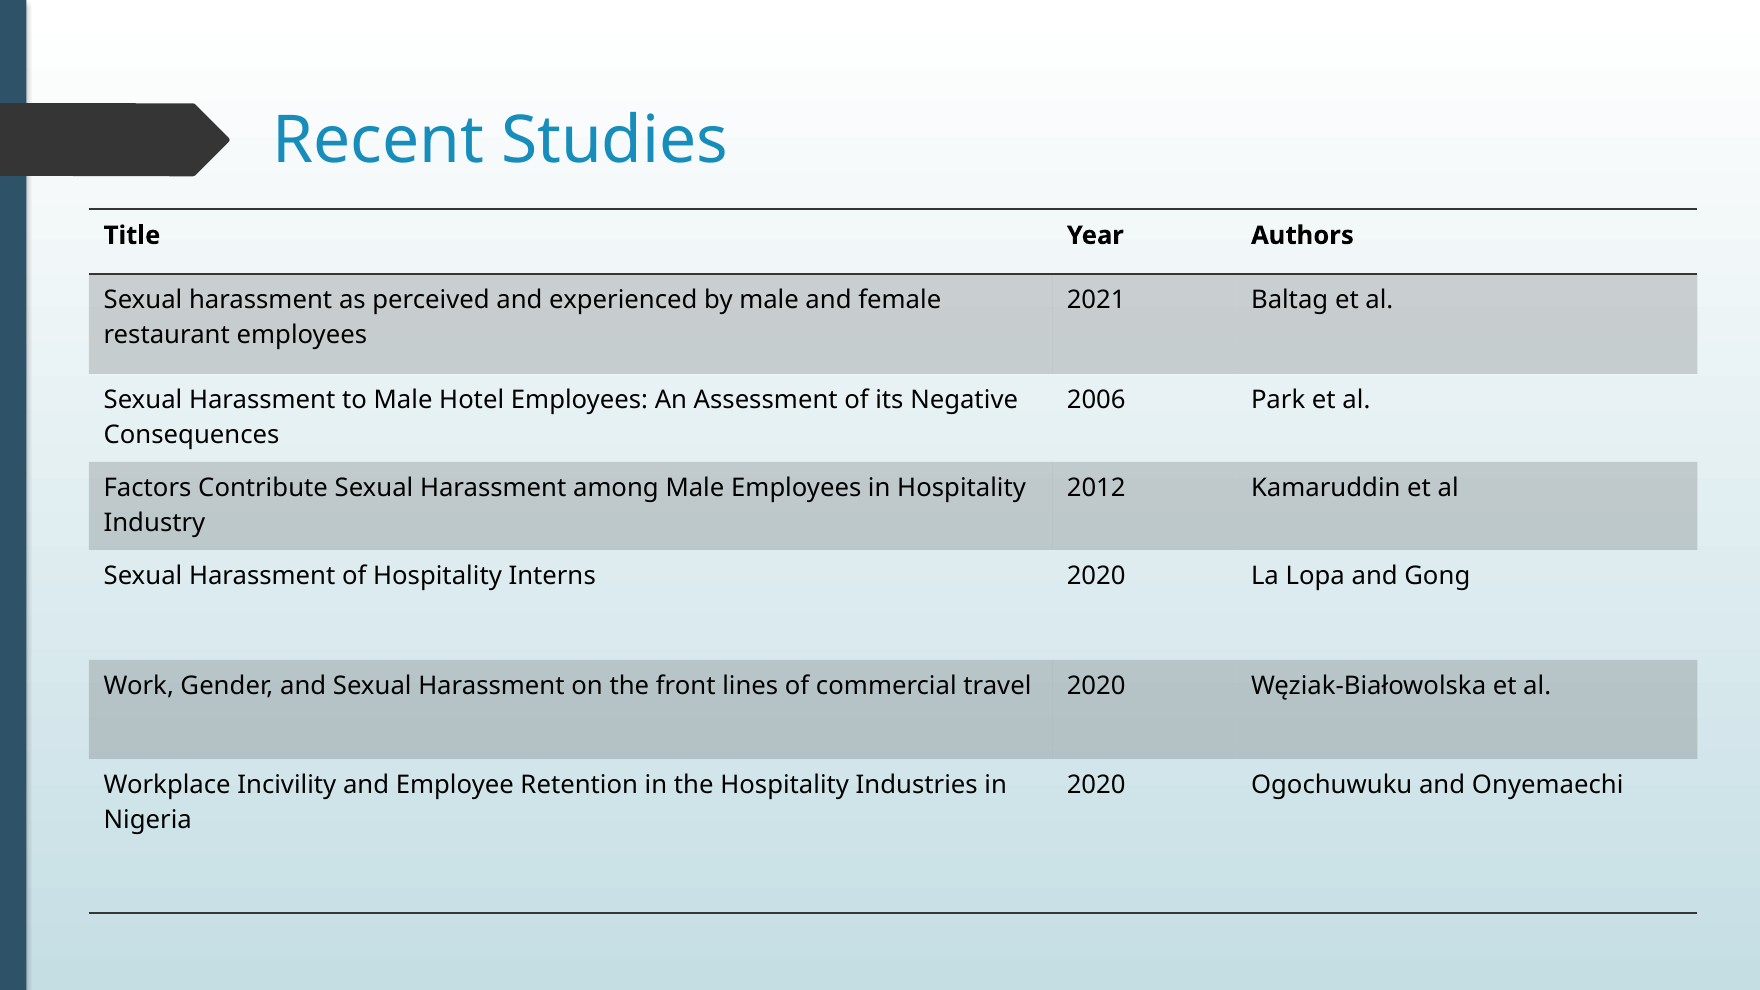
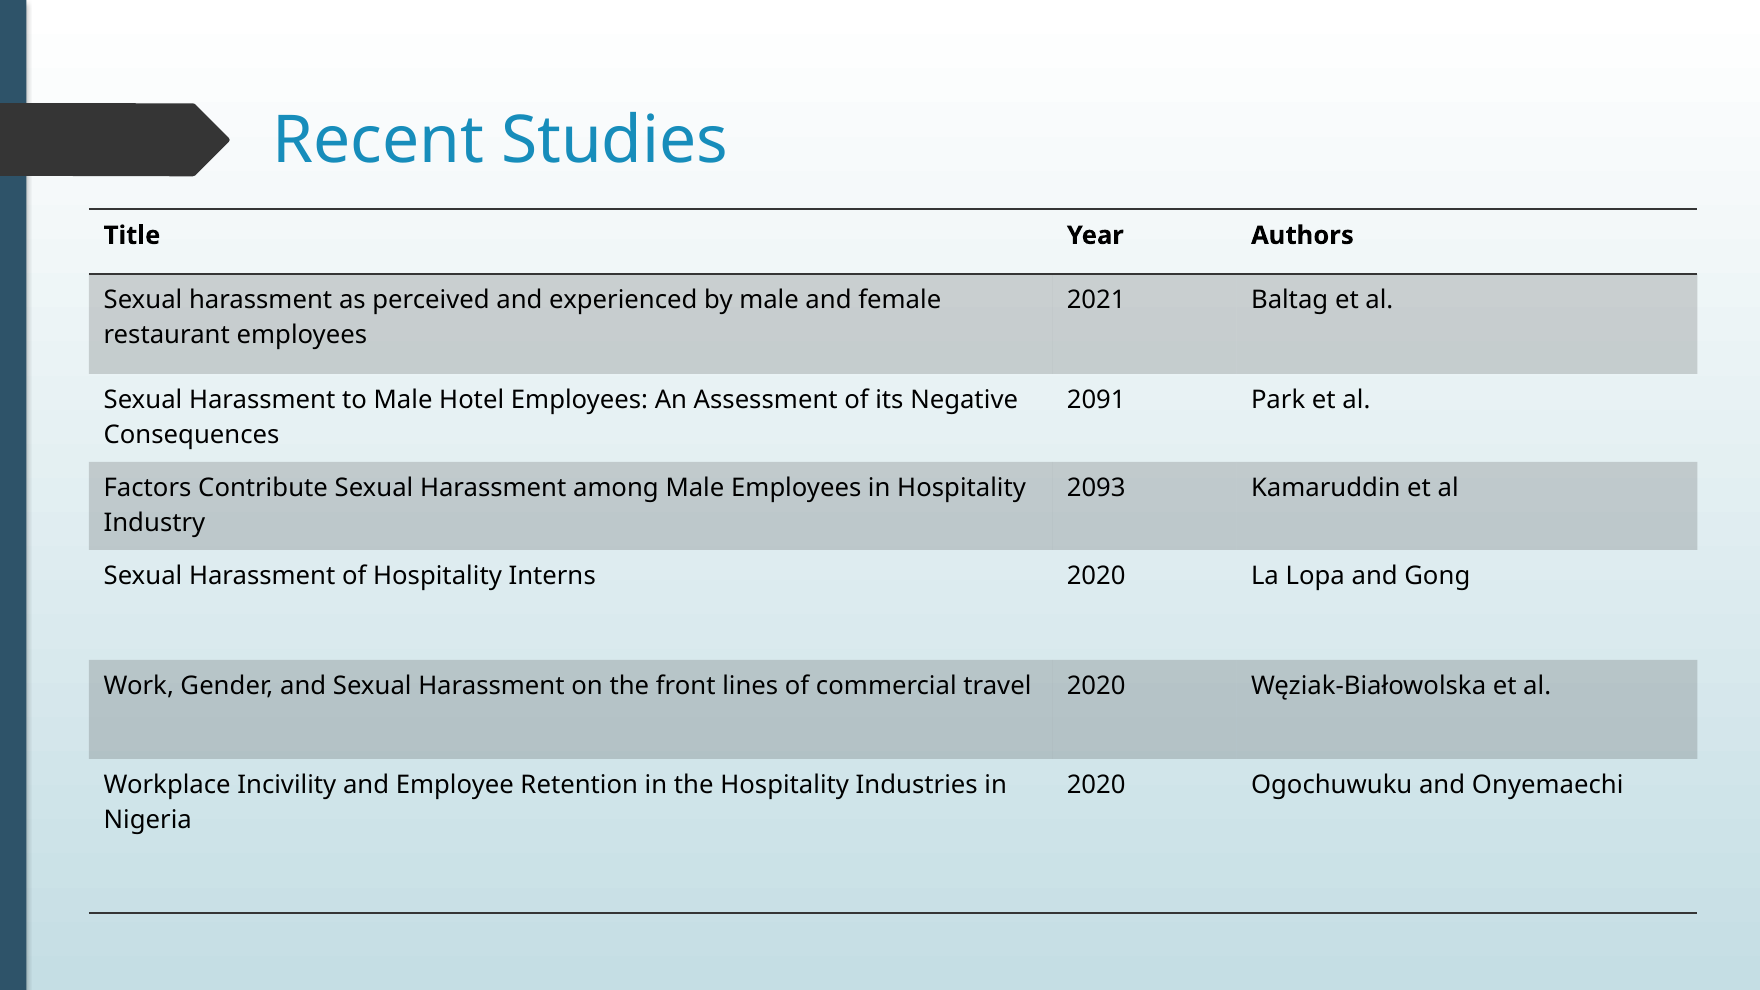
2006: 2006 -> 2091
2012: 2012 -> 2093
